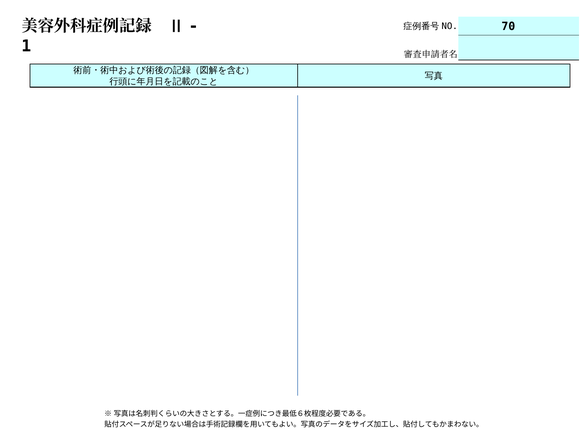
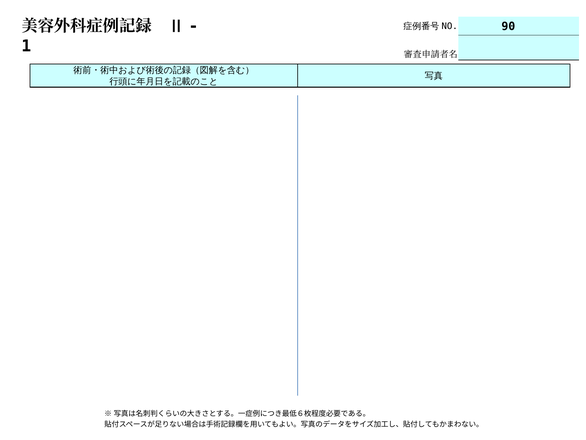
70: 70 -> 90
